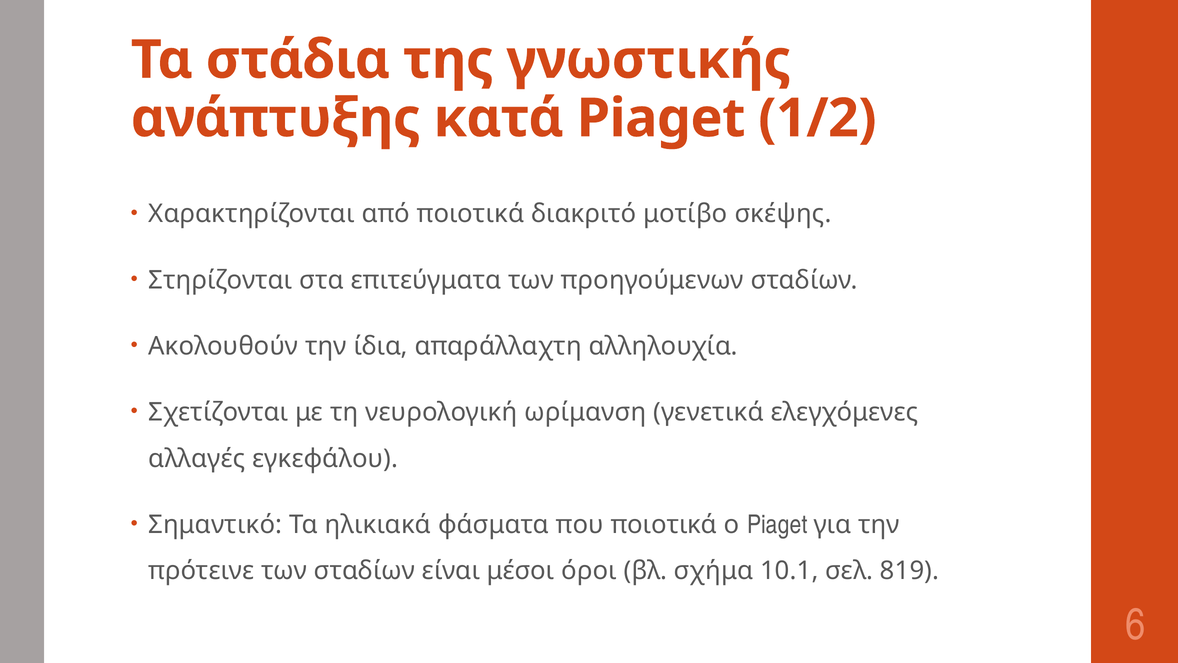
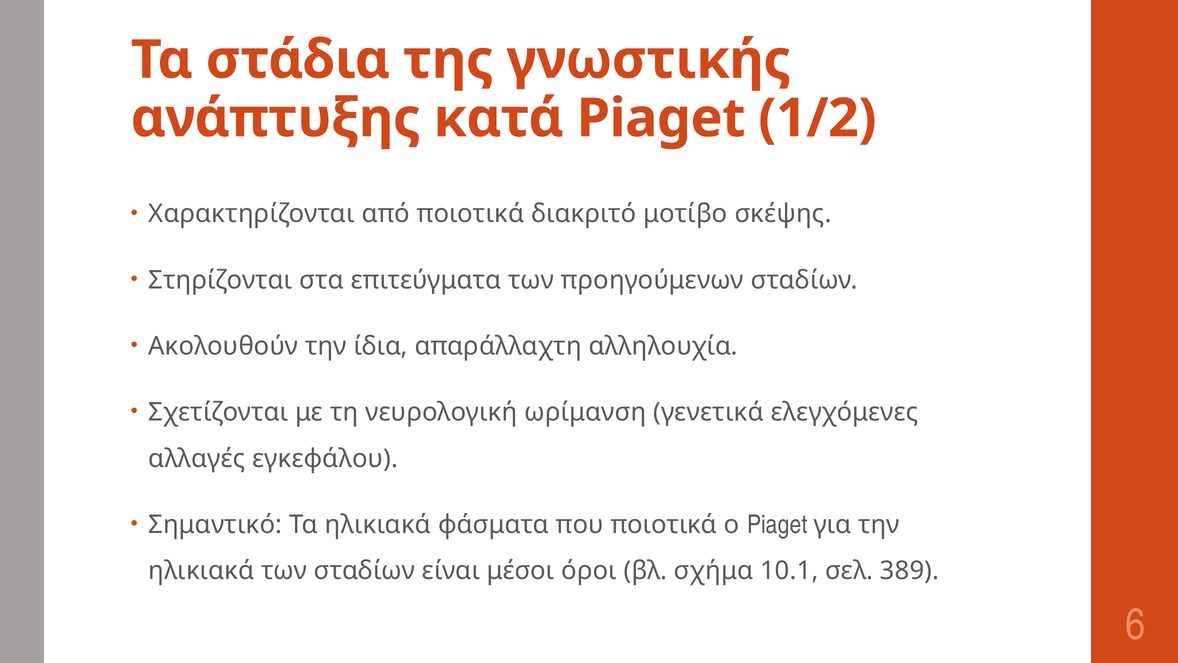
πρότεινε at (201, 571): πρότεινε -> ηλικιακά
819: 819 -> 389
